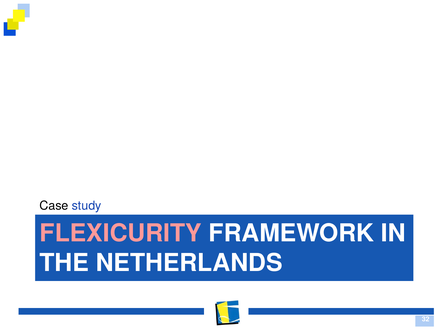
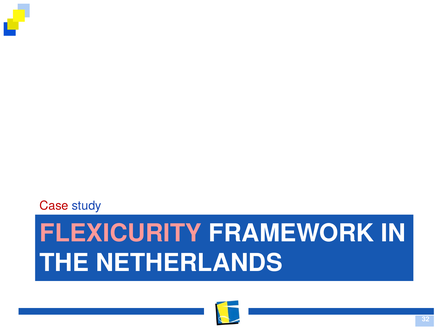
Case colour: black -> red
